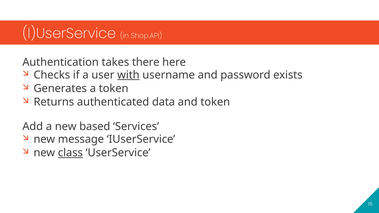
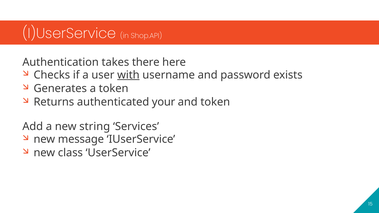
data: data -> your
based: based -> string
class underline: present -> none
